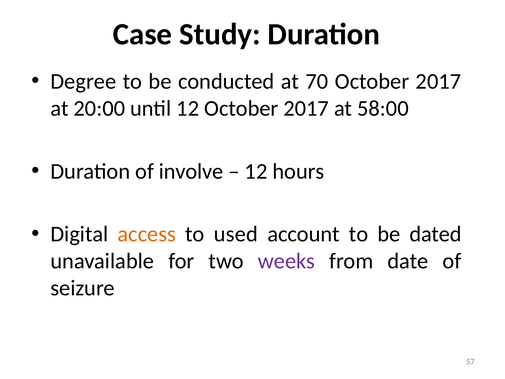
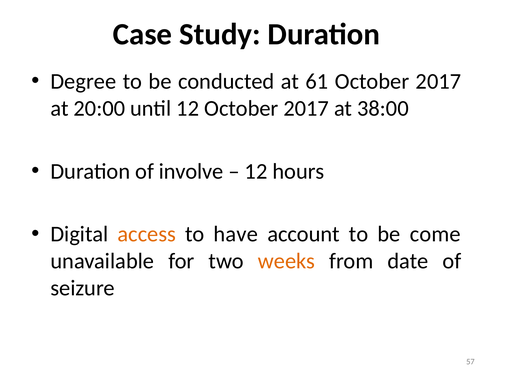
70: 70 -> 61
58:00: 58:00 -> 38:00
used: used -> have
dated: dated -> come
weeks colour: purple -> orange
